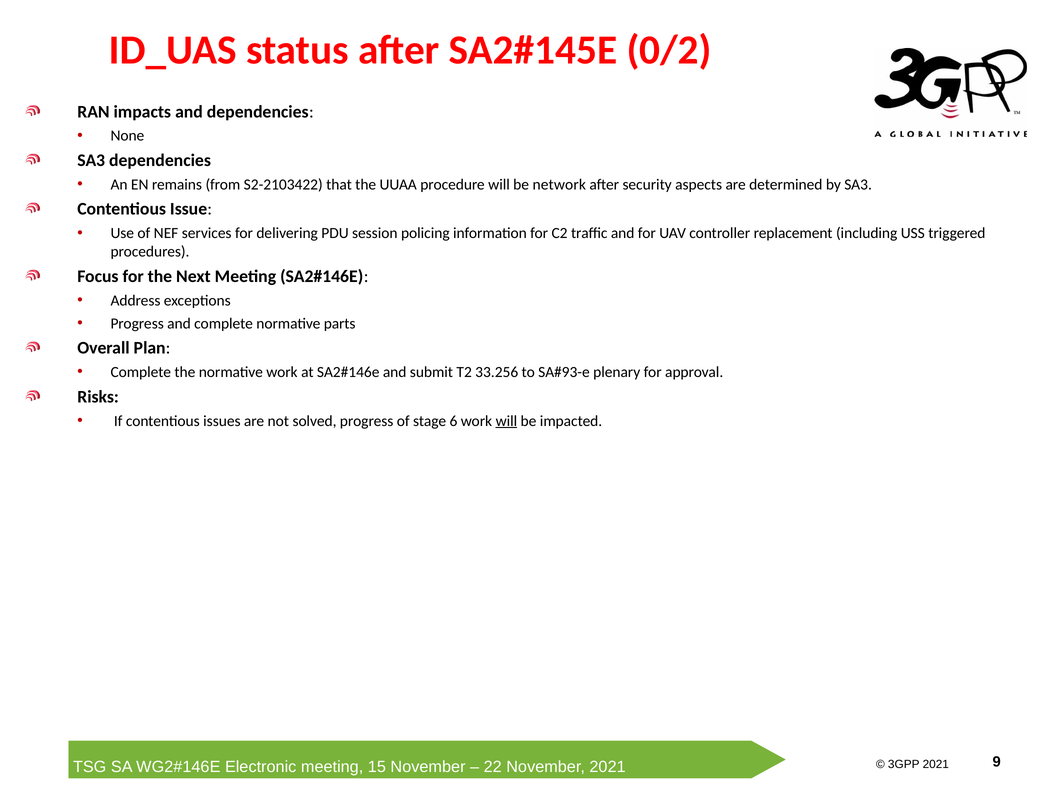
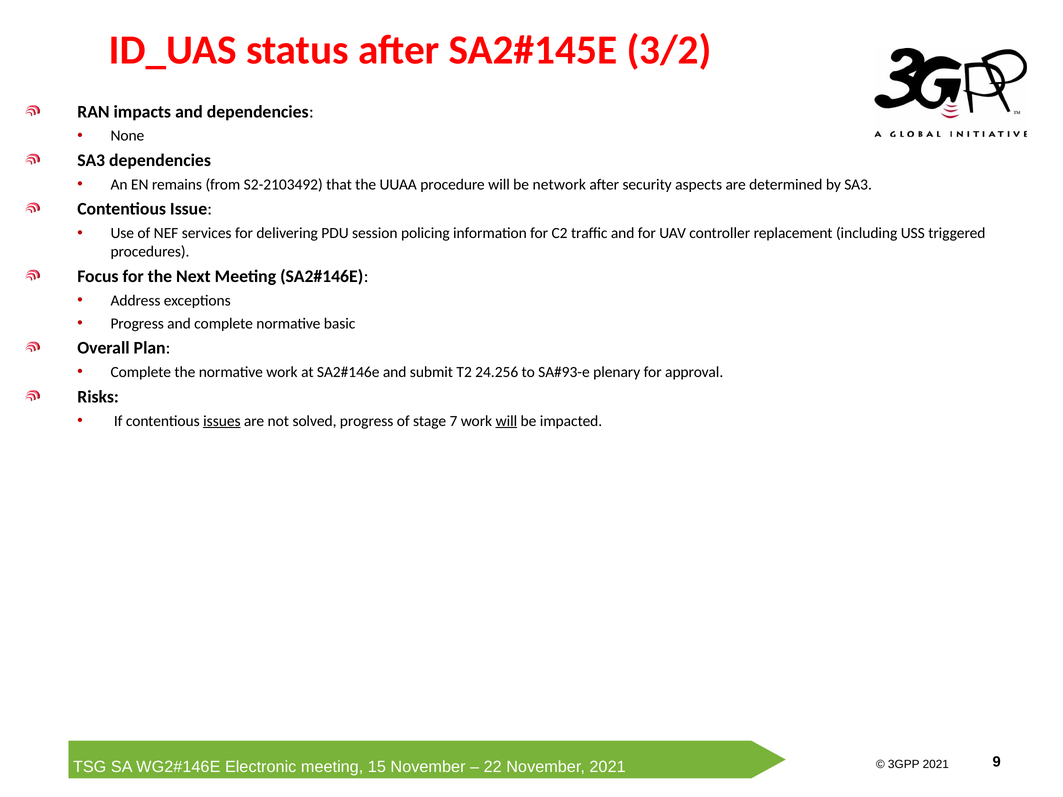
0/2: 0/2 -> 3/2
S2-2103422: S2-2103422 -> S2-2103492
parts: parts -> basic
33.256: 33.256 -> 24.256
issues underline: none -> present
6: 6 -> 7
